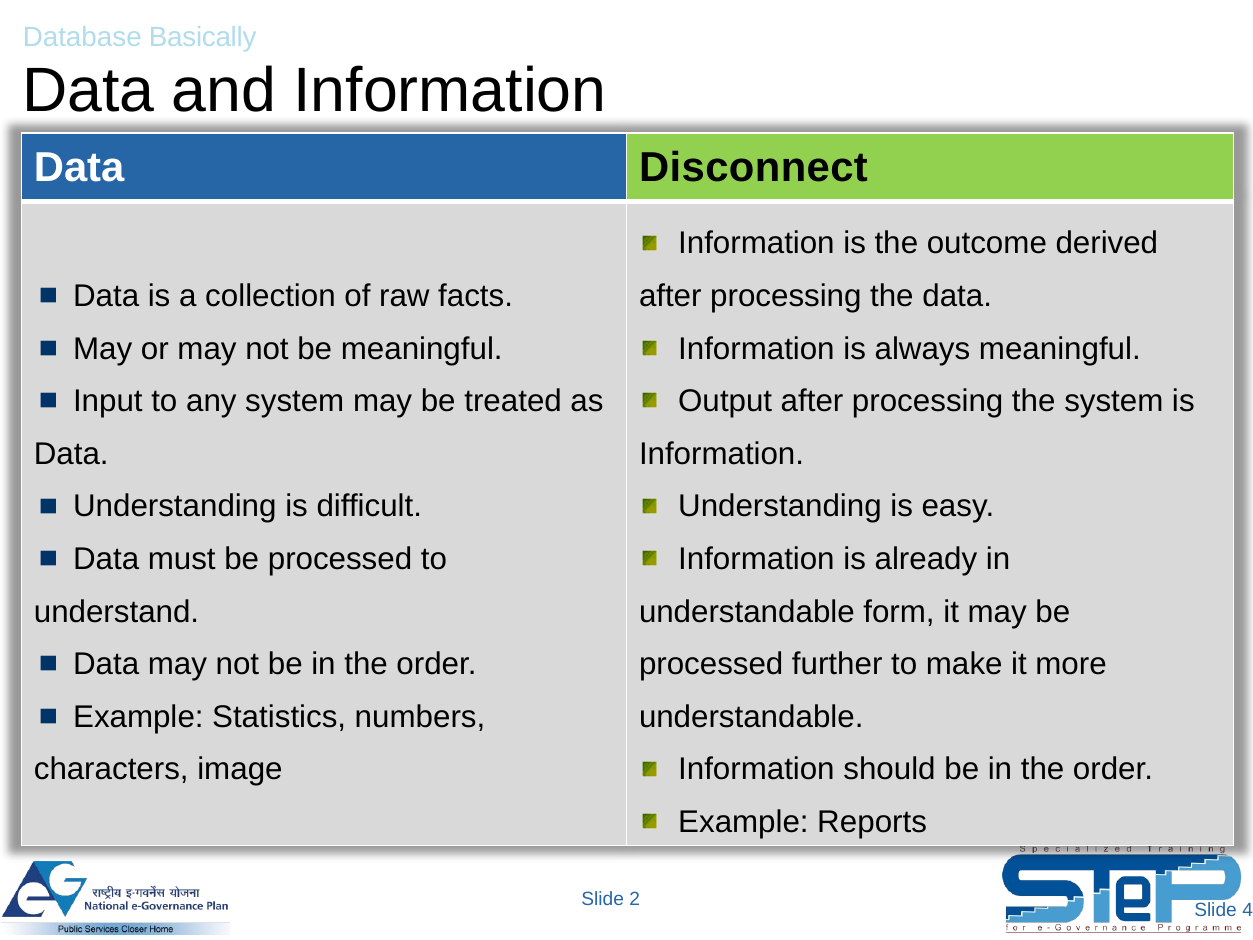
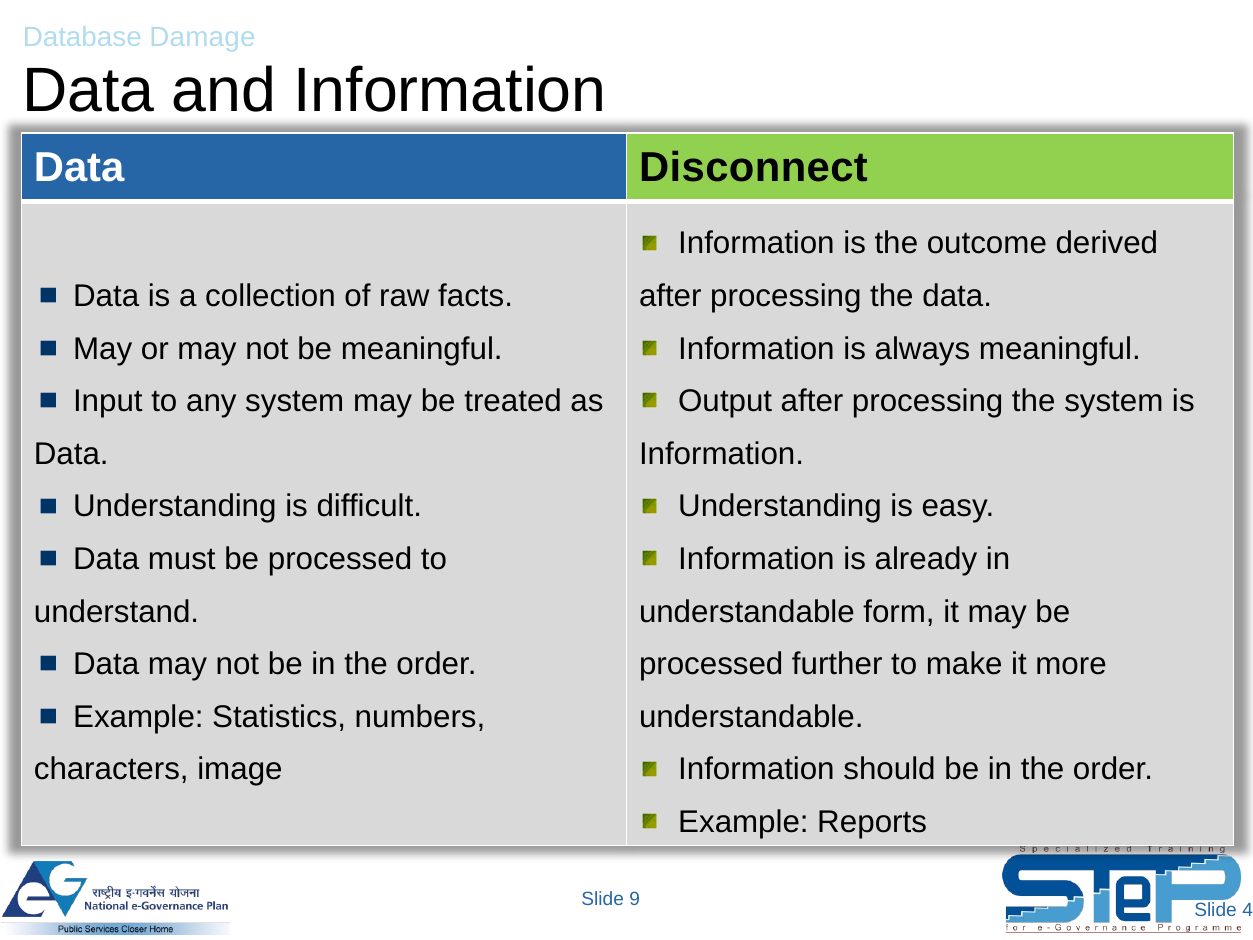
Basically: Basically -> Damage
2: 2 -> 9
